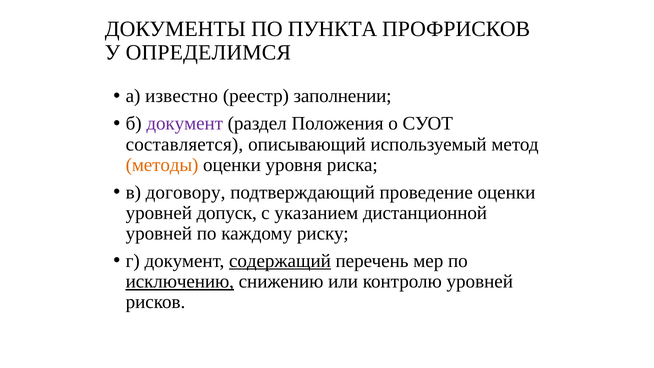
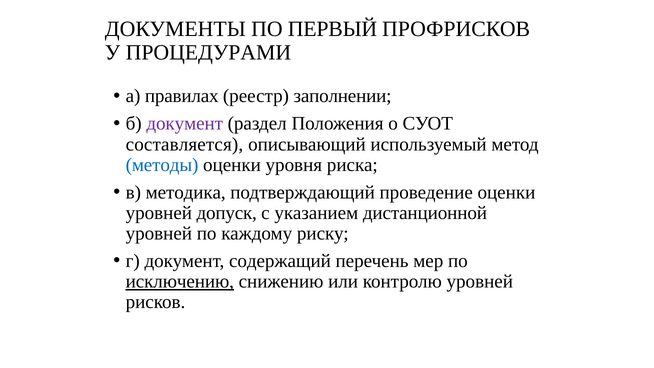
ПУНКТА: ПУНКТА -> ПЕРВЫЙ
ОПРЕДЕЛИМСЯ: ОПРЕДЕЛИМСЯ -> ПРОЦЕДУРАМИ
известно: известно -> правилах
методы colour: orange -> blue
договору: договору -> методика
содержащий underline: present -> none
